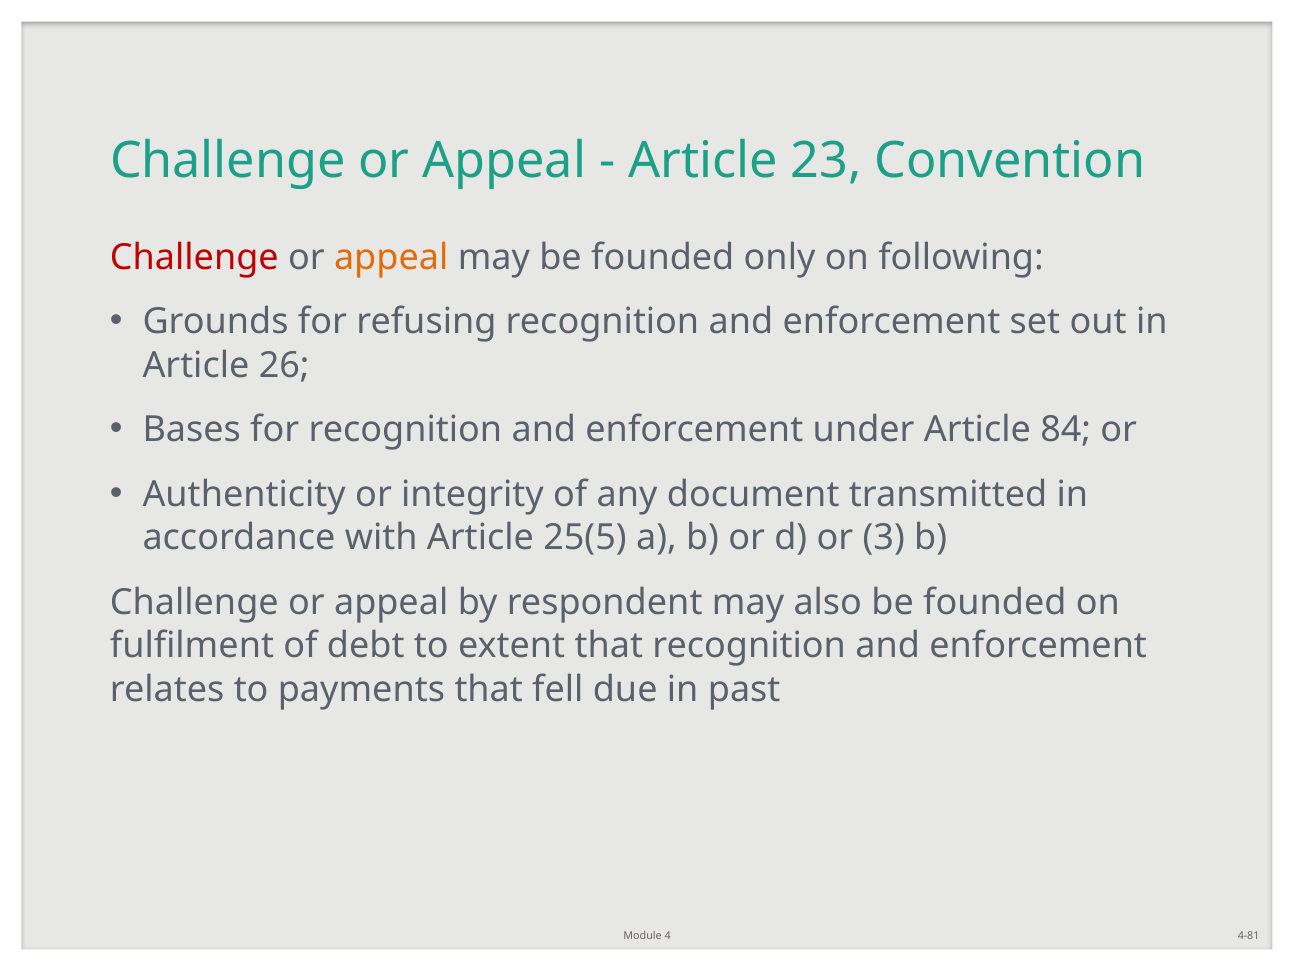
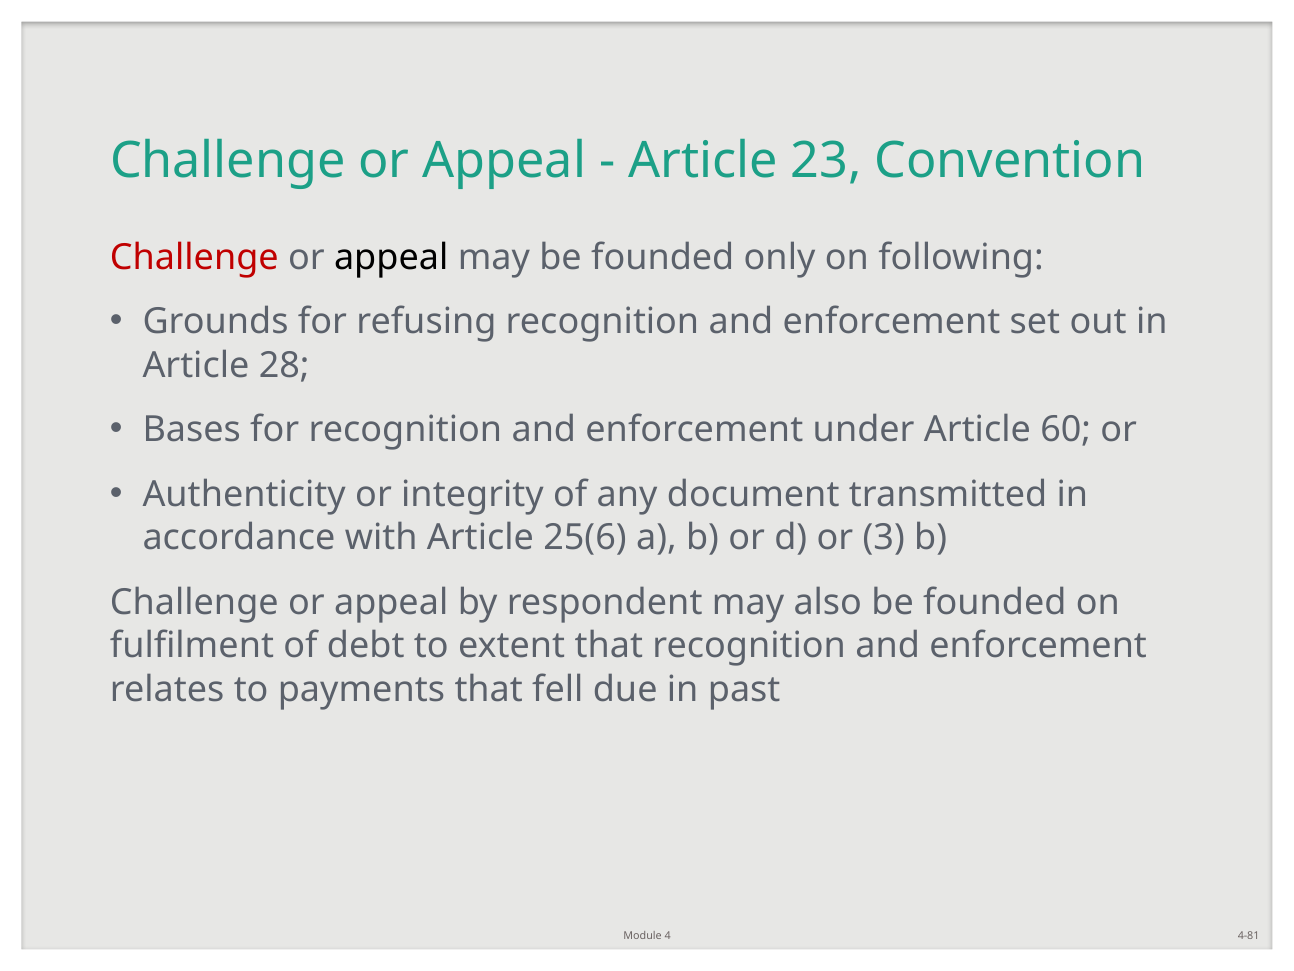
appeal at (391, 257) colour: orange -> black
26: 26 -> 28
84: 84 -> 60
25(5: 25(5 -> 25(6
